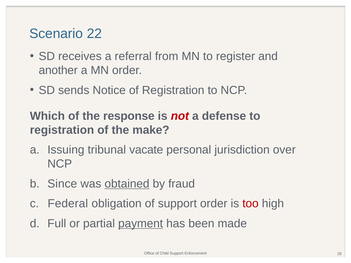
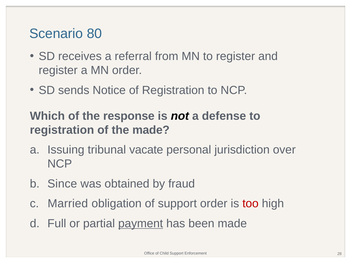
22: 22 -> 80
another at (58, 70): another -> register
not colour: red -> black
the make: make -> made
obtained underline: present -> none
Federal: Federal -> Married
